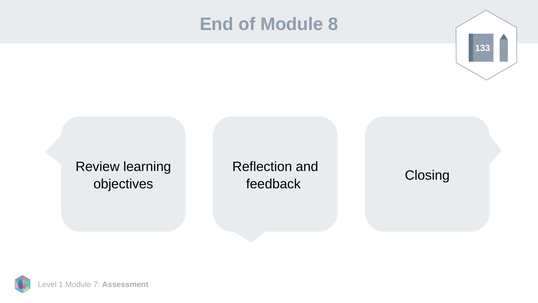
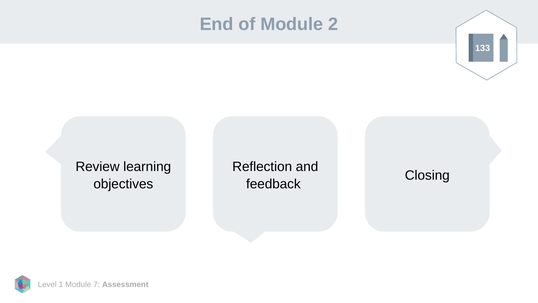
8: 8 -> 2
